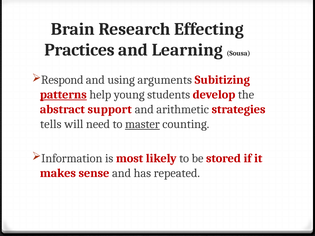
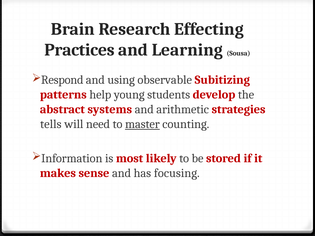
arguments: arguments -> observable
patterns underline: present -> none
support: support -> systems
repeated: repeated -> focusing
